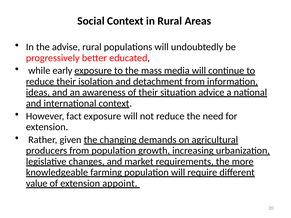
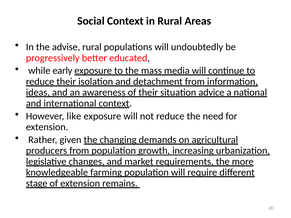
fact: fact -> like
value: value -> stage
appoint: appoint -> remains
